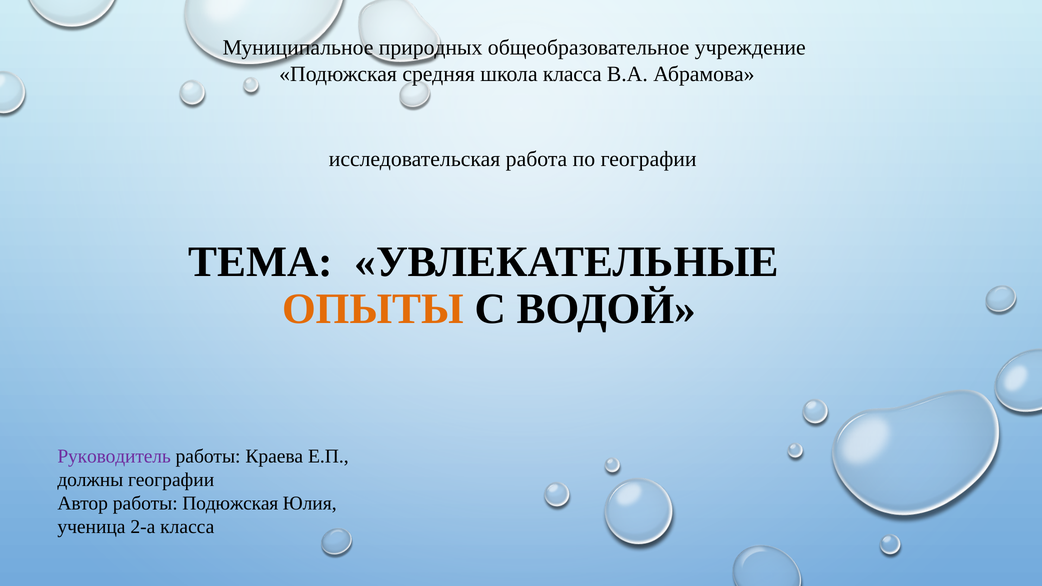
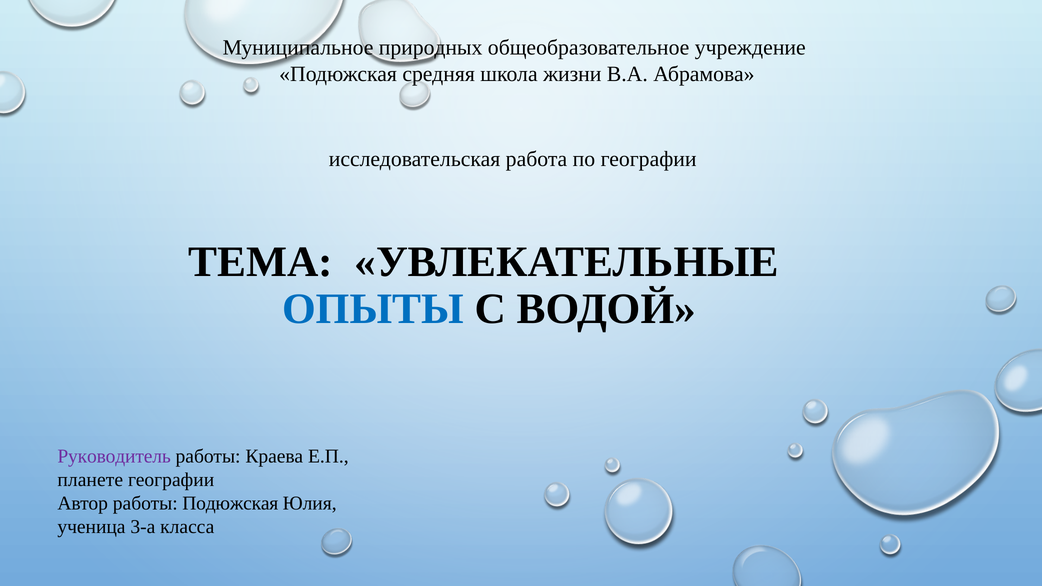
школа класса: класса -> жизни
ОПЫТЫ colour: orange -> blue
должны: должны -> планете
2-а: 2-а -> 3-а
